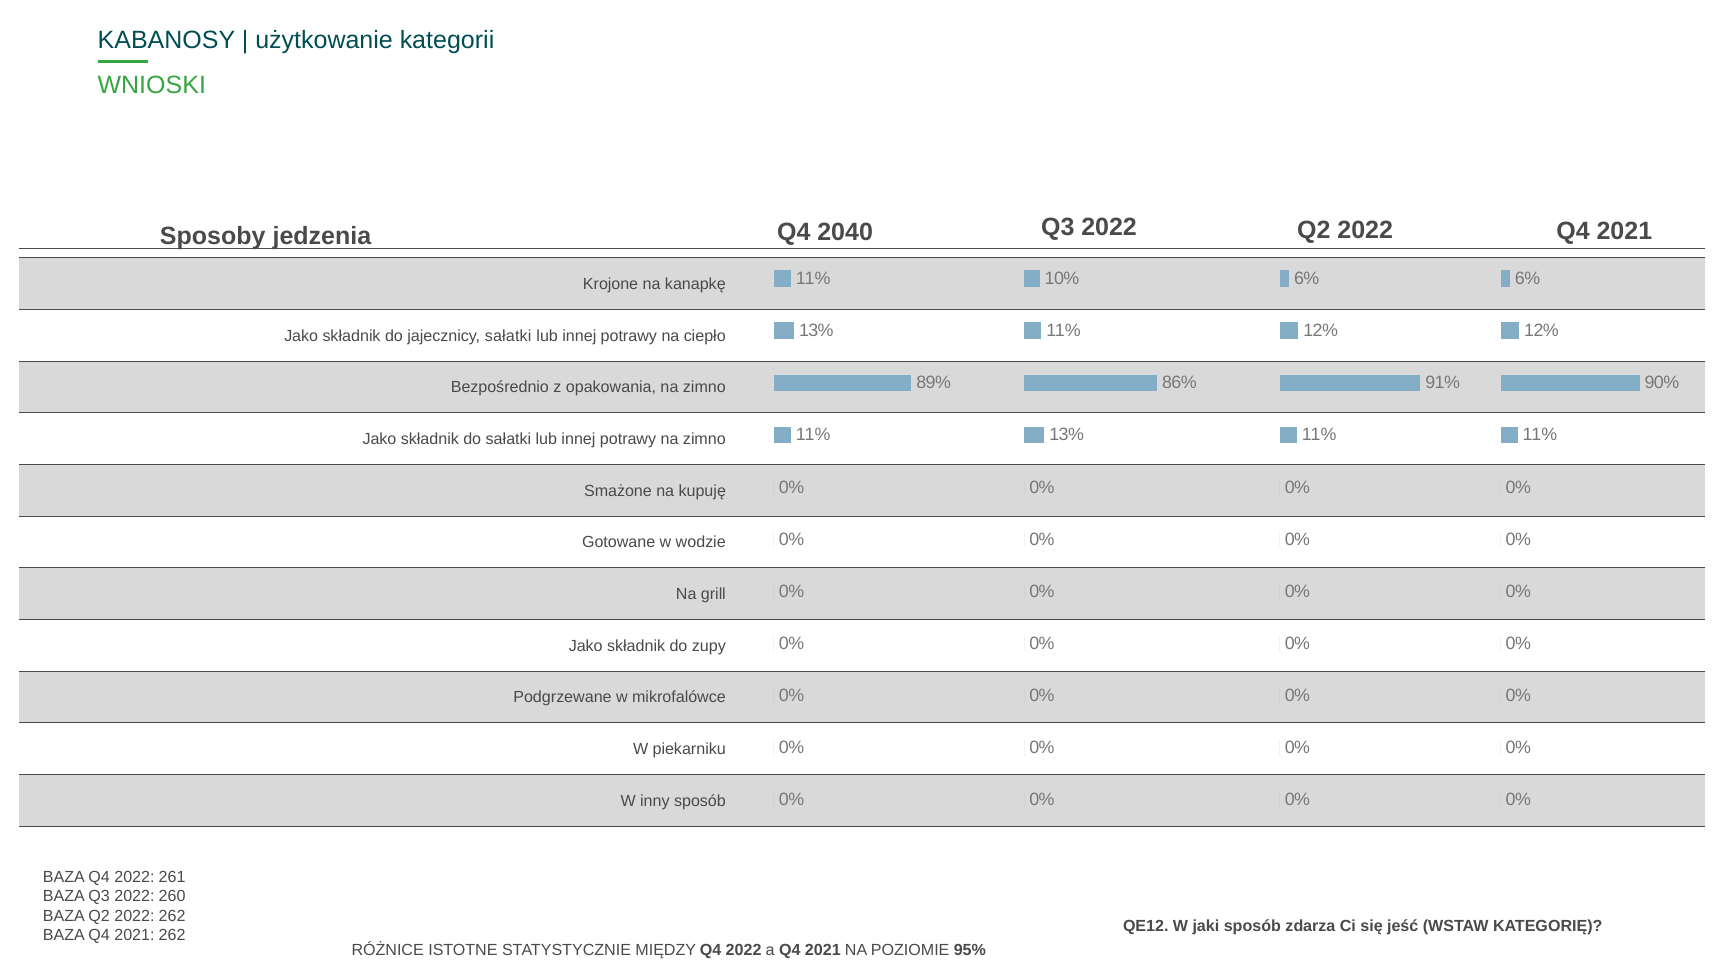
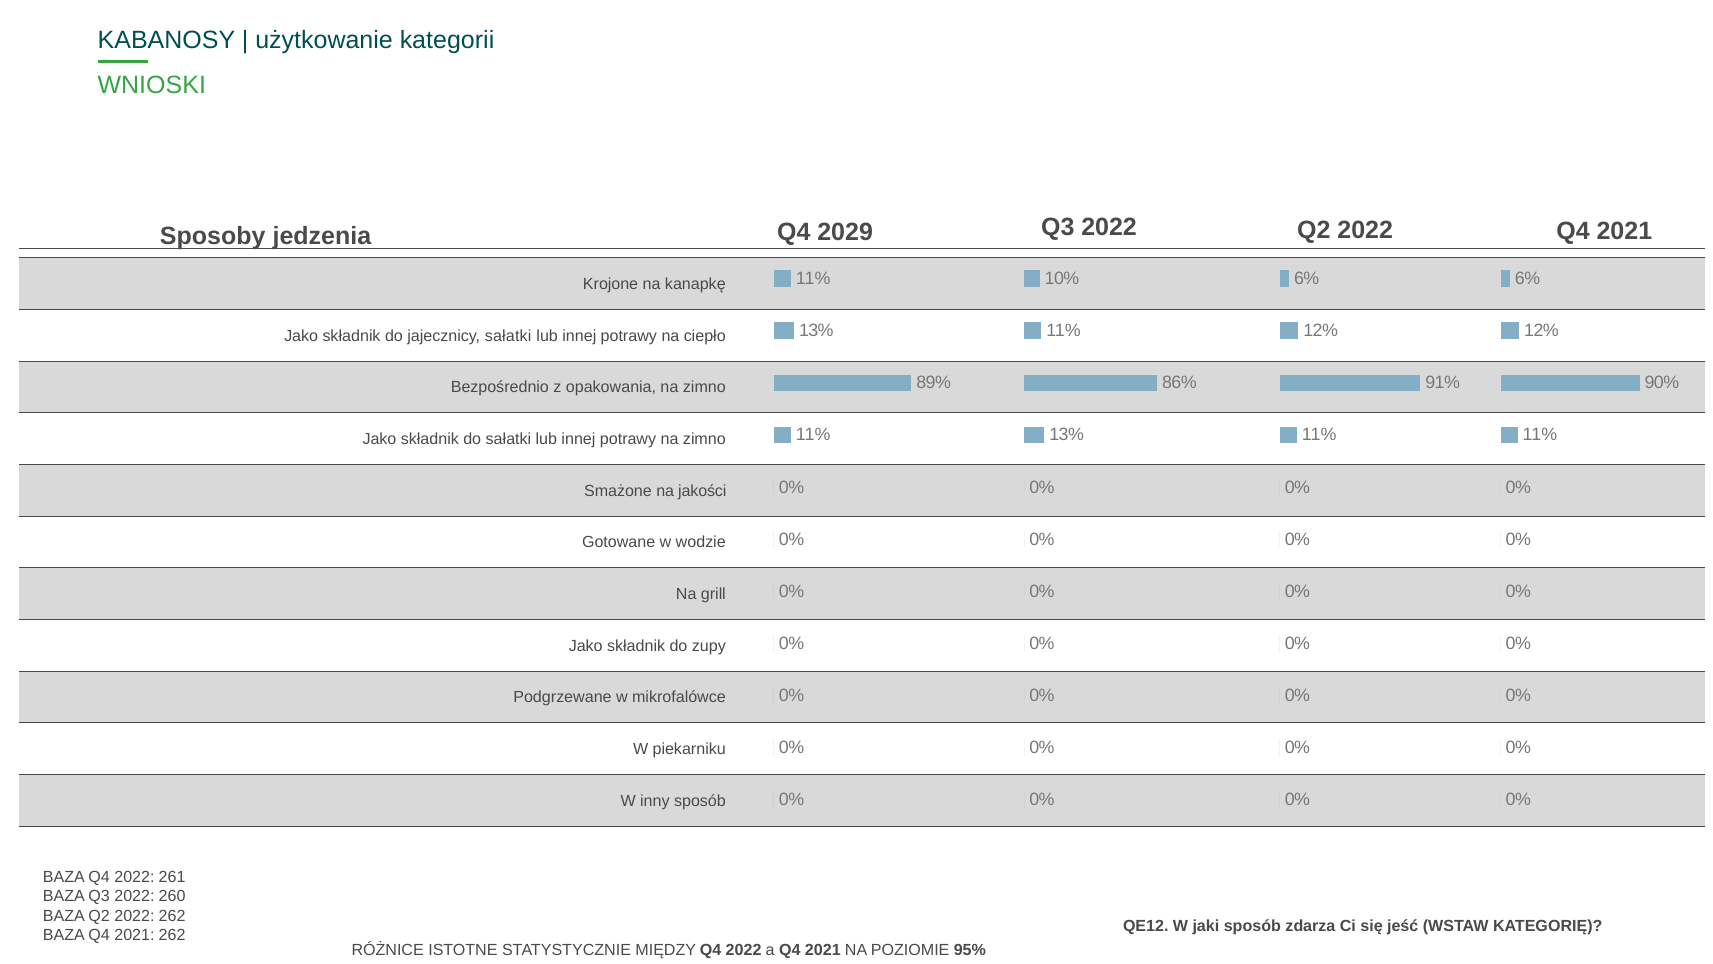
2040: 2040 -> 2029
kupuję: kupuję -> jakości
